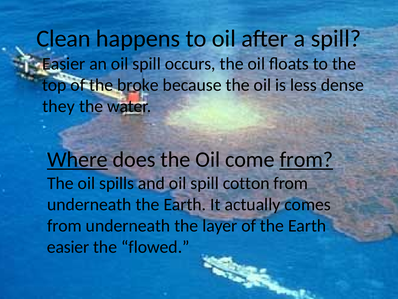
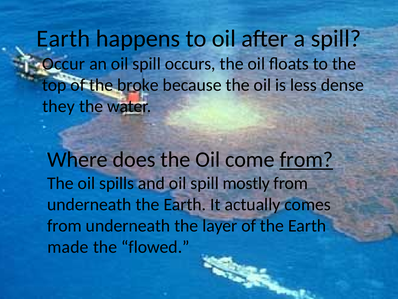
Clean at (64, 39): Clean -> Earth
Easier at (64, 64): Easier -> Occur
Where underline: present -> none
cotton: cotton -> mostly
easier at (68, 247): easier -> made
